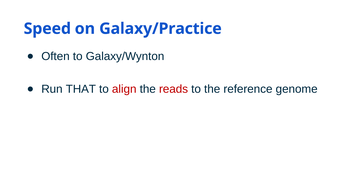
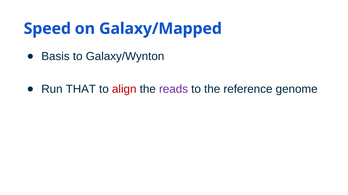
Galaxy/Practice: Galaxy/Practice -> Galaxy/Mapped
Often: Often -> Basis
reads colour: red -> purple
